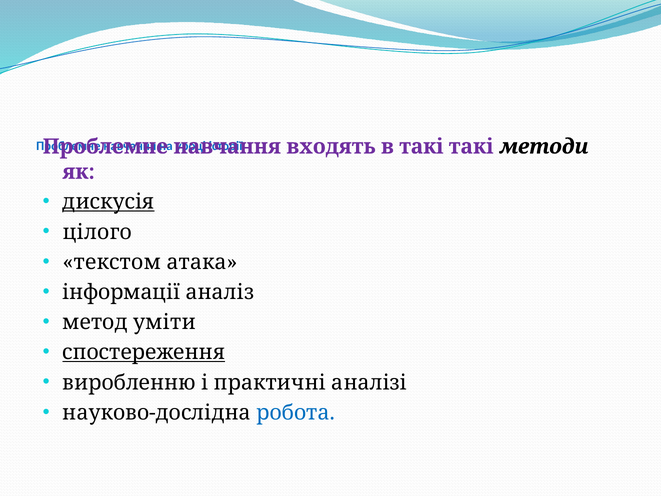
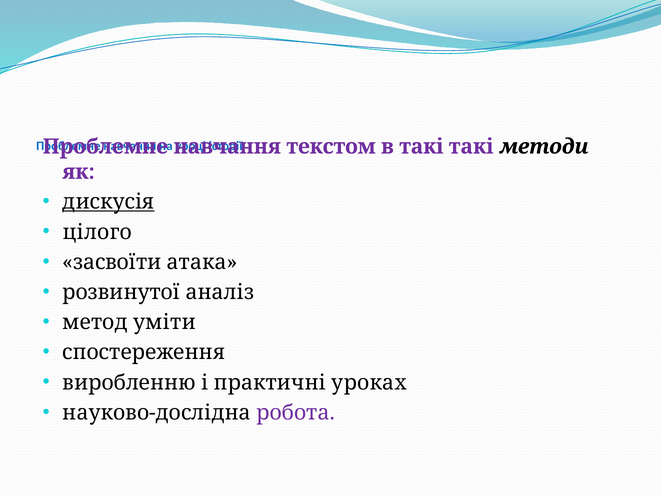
входять: входять -> текстом
текстом: текстом -> засвоїти
інформації: інформації -> розвинутої
спостереження underline: present -> none
аналізі: аналізі -> уроках
робота colour: blue -> purple
